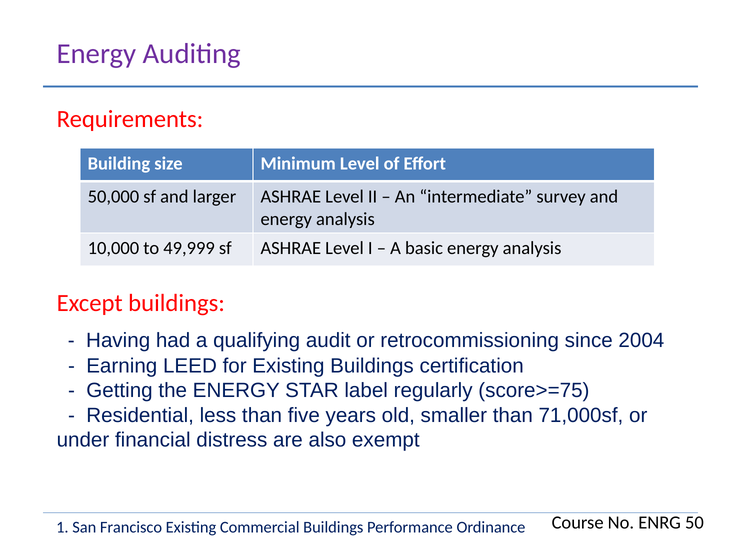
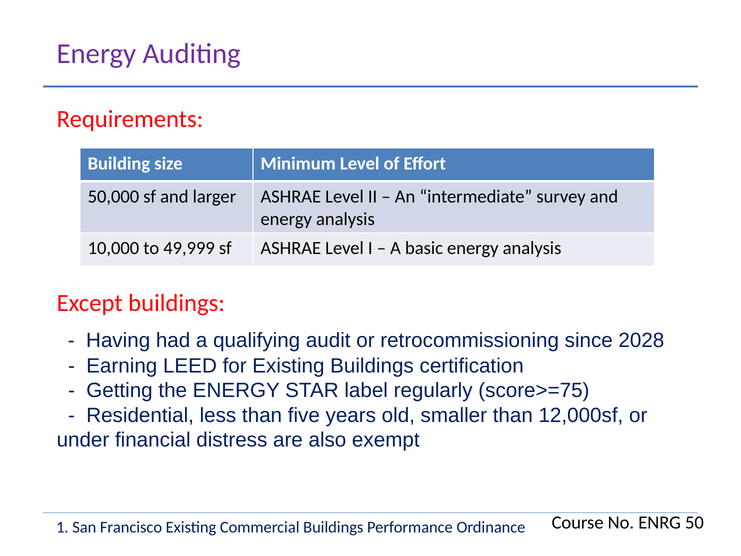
2004: 2004 -> 2028
71,000sf: 71,000sf -> 12,000sf
